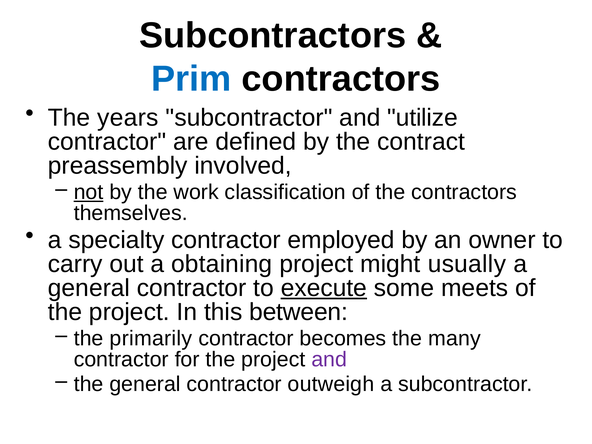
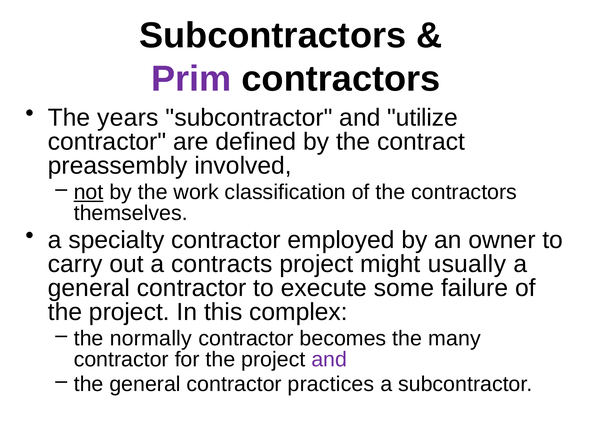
Prim colour: blue -> purple
obtaining: obtaining -> contracts
execute underline: present -> none
meets: meets -> failure
between: between -> complex
primarily: primarily -> normally
outweigh: outweigh -> practices
